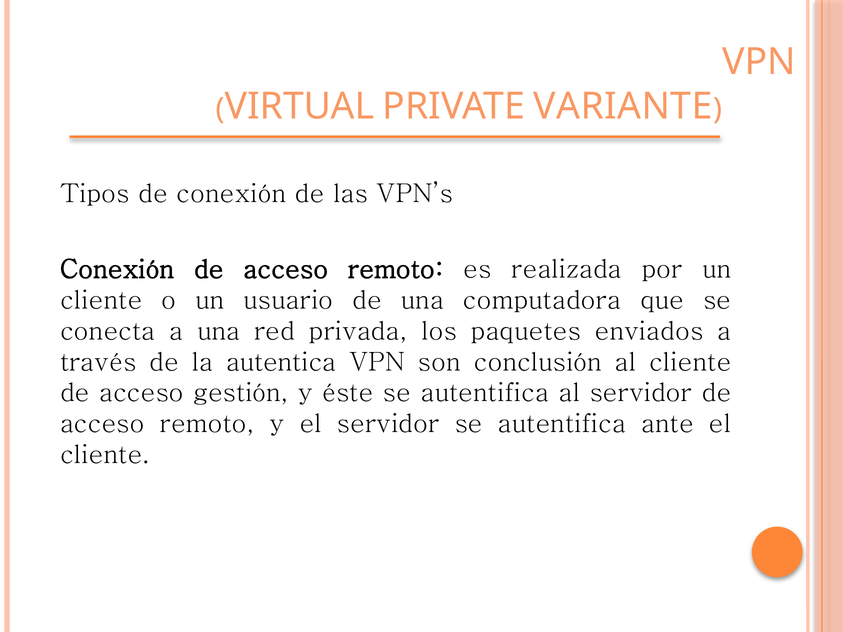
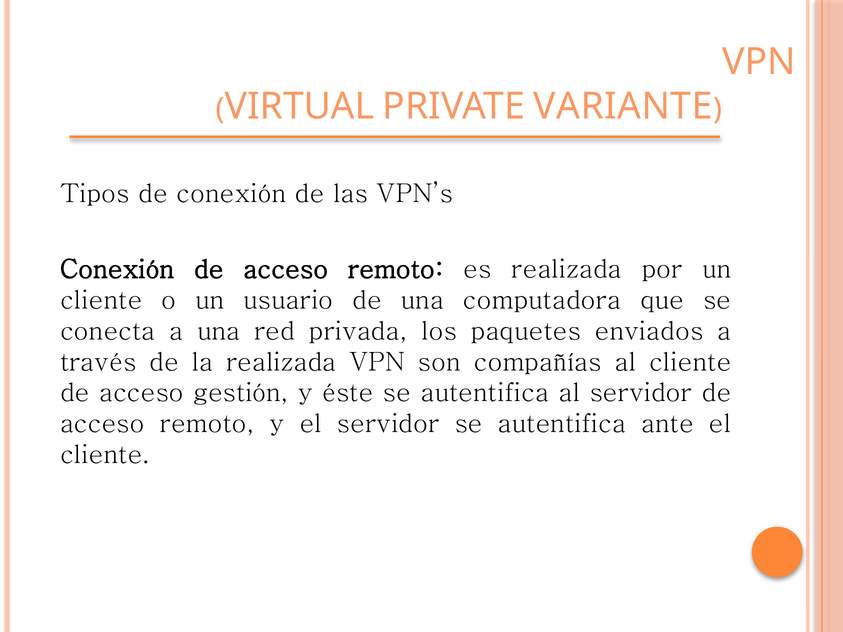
la autentica: autentica -> realizada
conclusión: conclusión -> compañías
